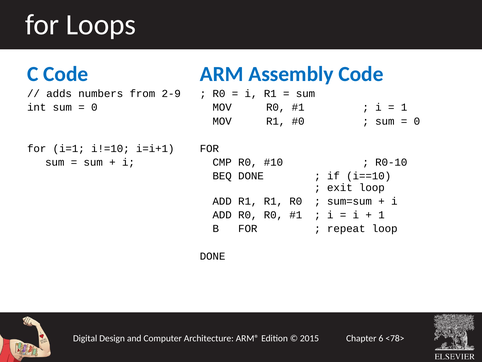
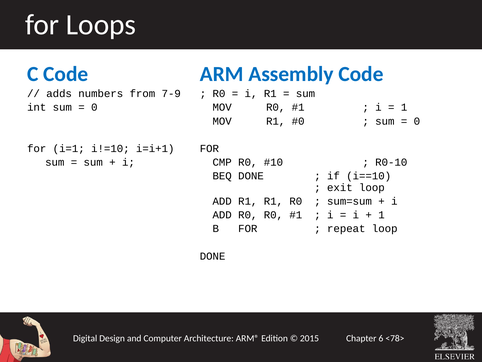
2-9: 2-9 -> 7-9
